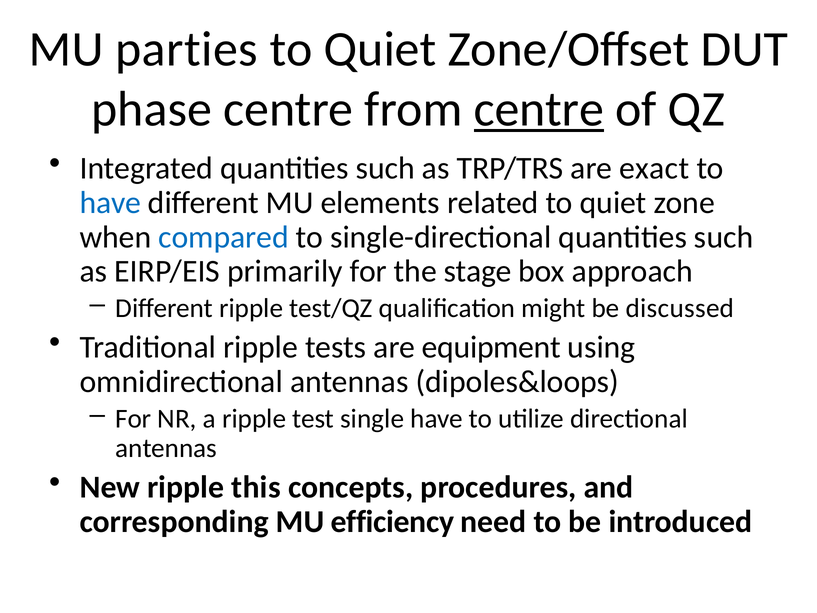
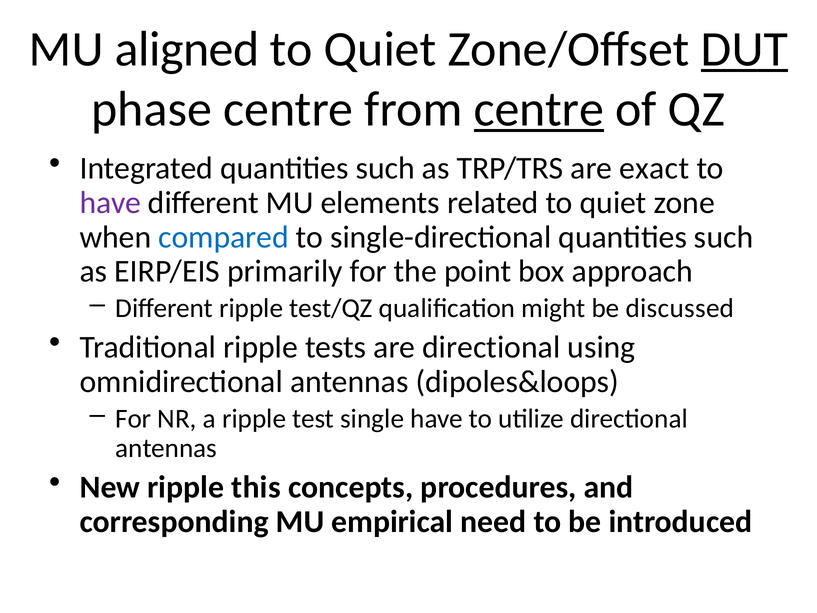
parties: parties -> aligned
DUT underline: none -> present
have at (110, 203) colour: blue -> purple
stage: stage -> point
are equipment: equipment -> directional
efficiency: efficiency -> empirical
